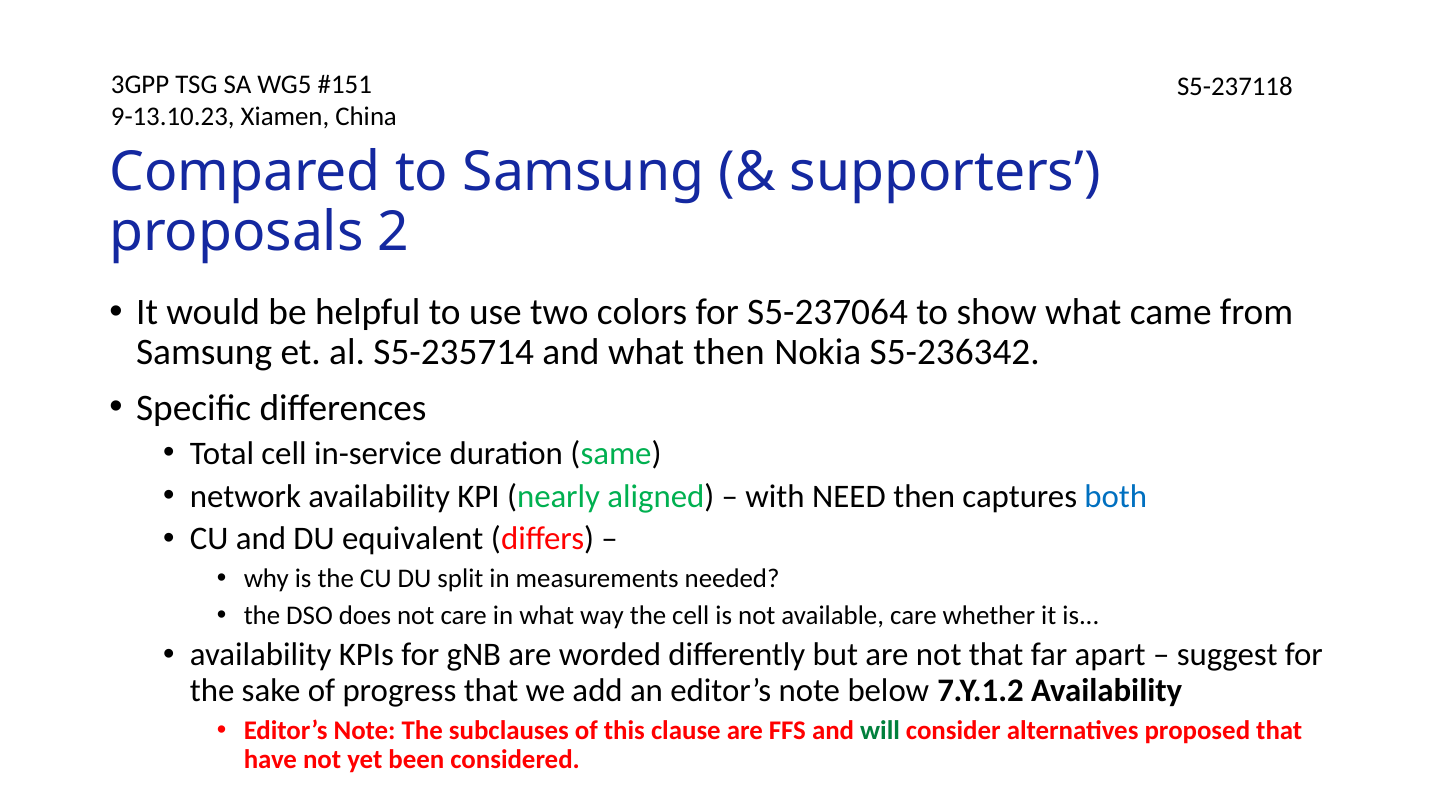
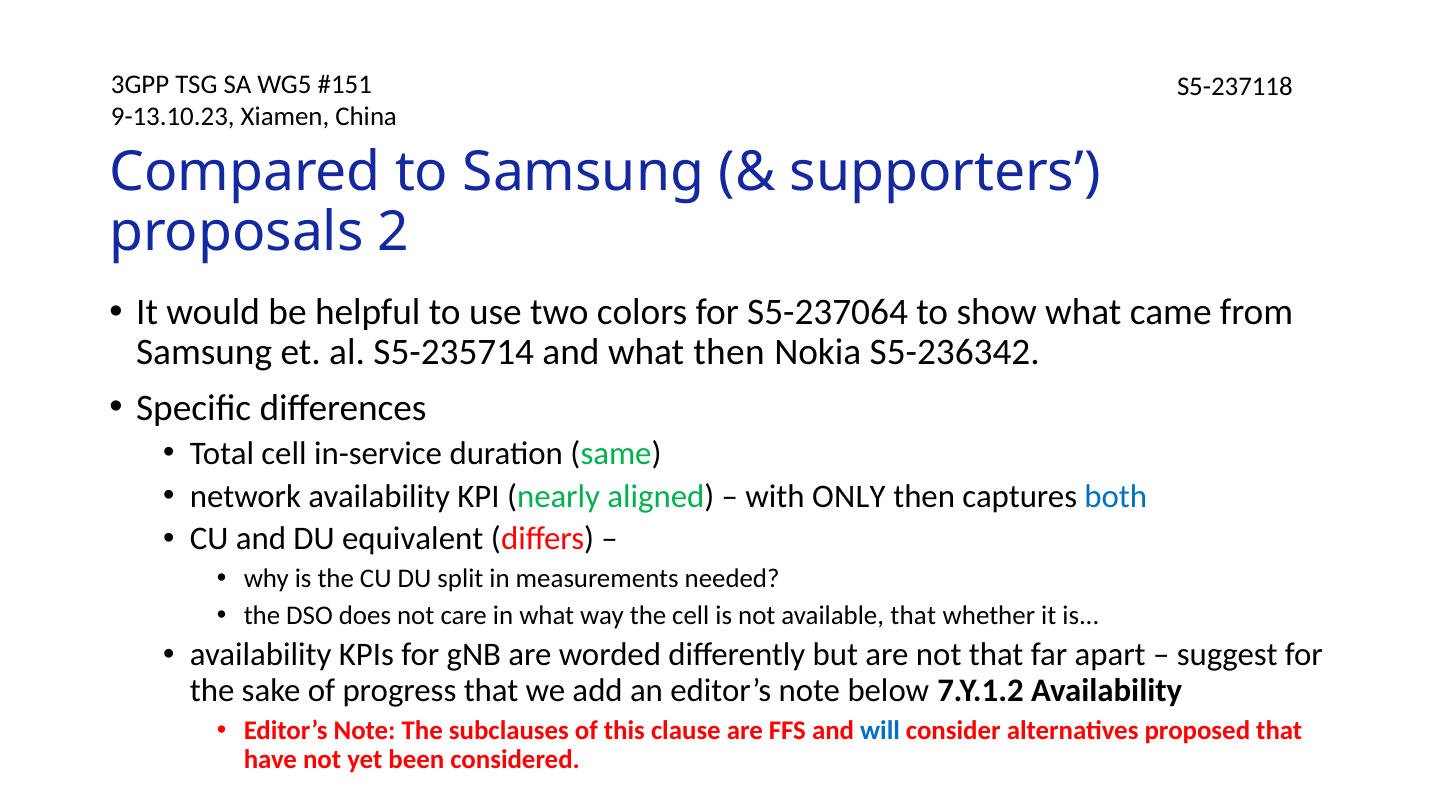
NEED: NEED -> ONLY
available care: care -> that
will colour: green -> blue
